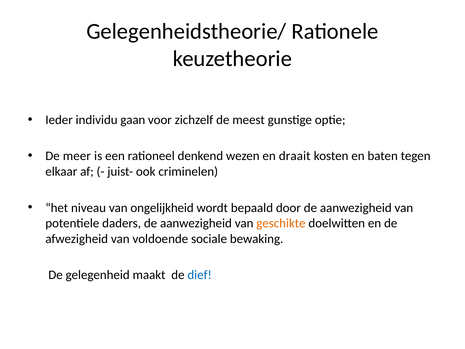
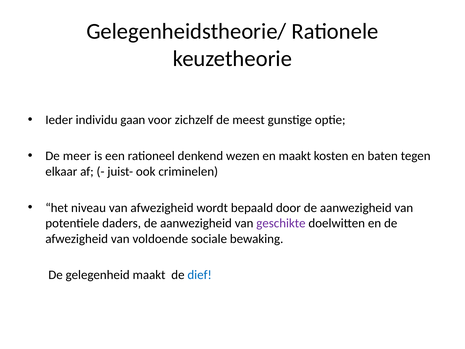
en draait: draait -> maakt
van ongelijkheid: ongelijkheid -> afwezigheid
geschikte colour: orange -> purple
